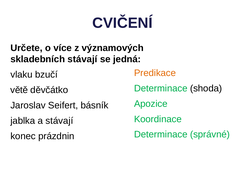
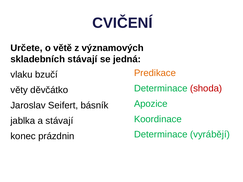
více: více -> větě
shoda colour: black -> red
větě: větě -> věty
správné: správné -> vyrábějí
